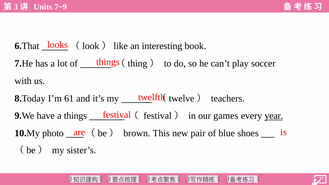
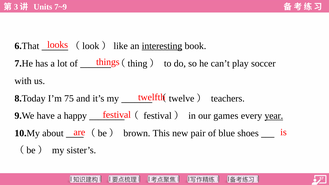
interesting underline: none -> present
61: 61 -> 75
a things: things -> happy
photo: photo -> about
